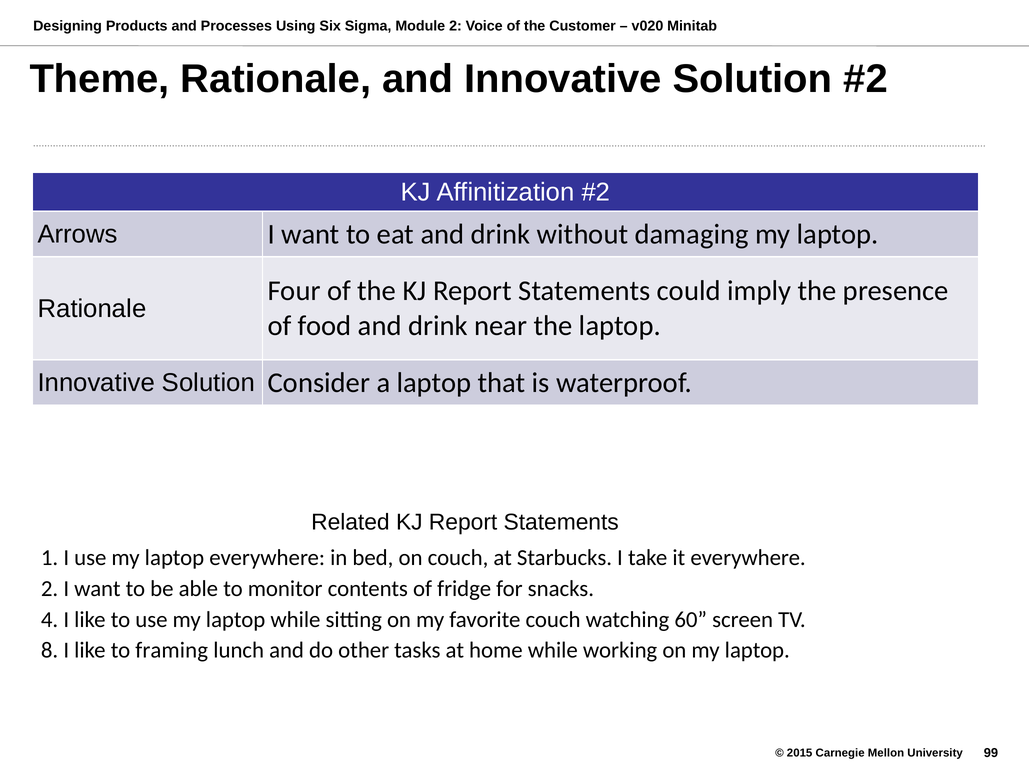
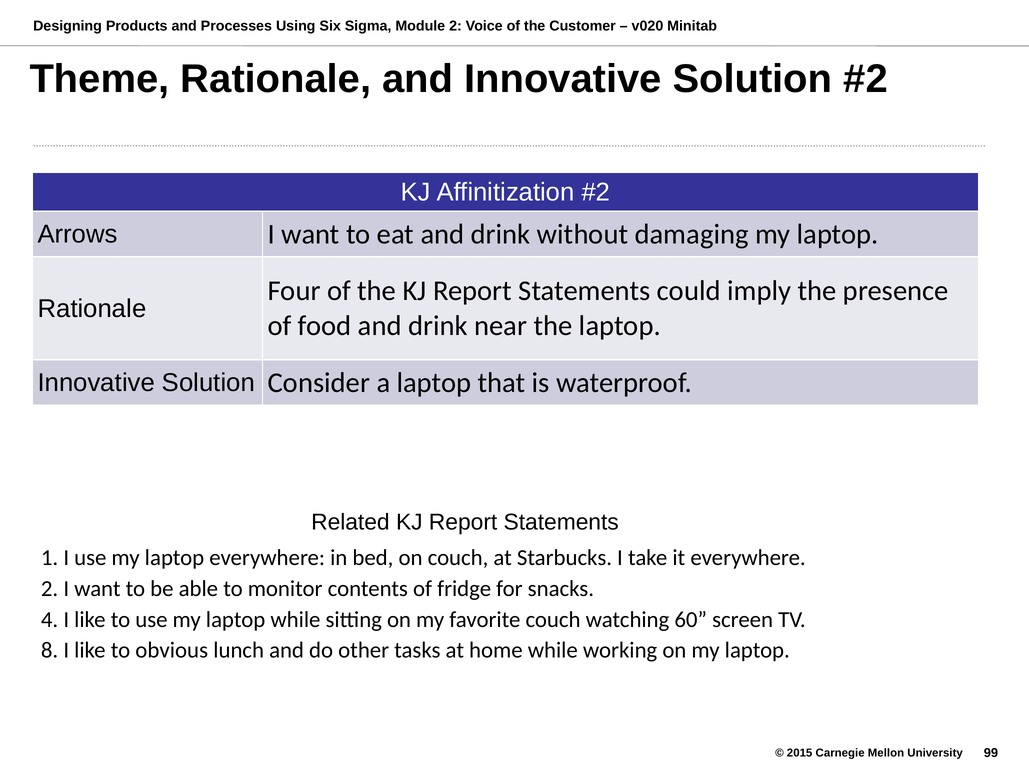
framing: framing -> obvious
